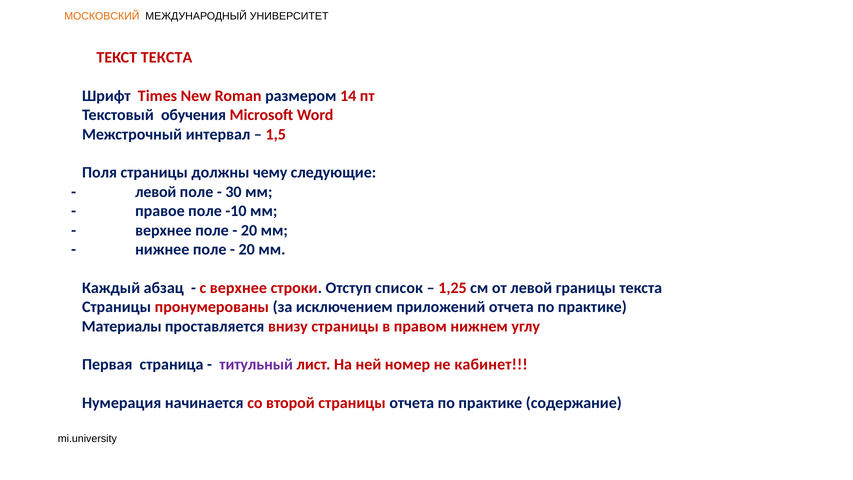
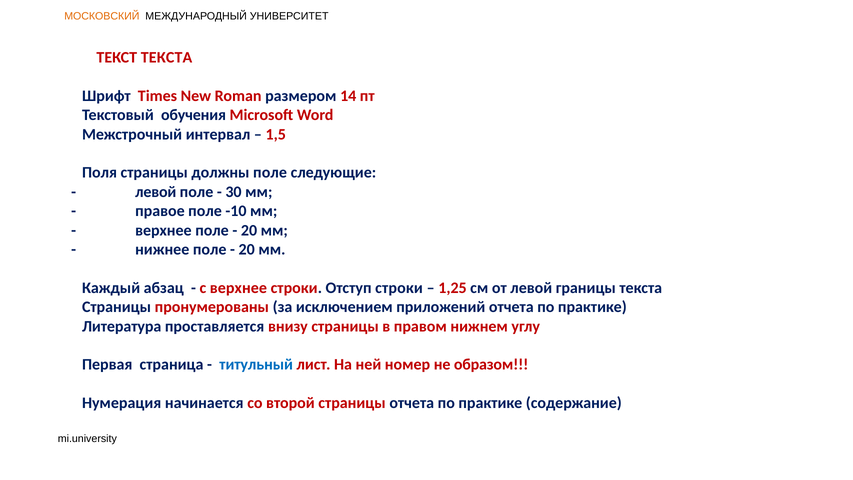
должны чему: чему -> поле
Отступ список: список -> строки
Материалы: Материалы -> Литература
титульный colour: purple -> blue
кабинет: кабинет -> образом
